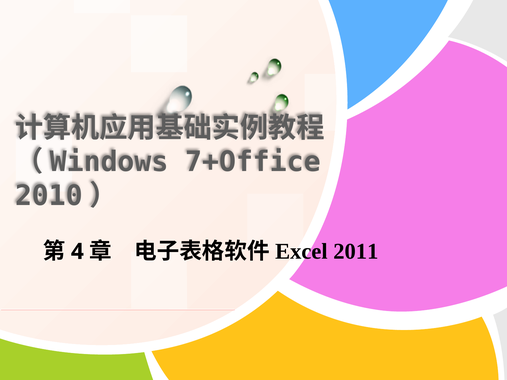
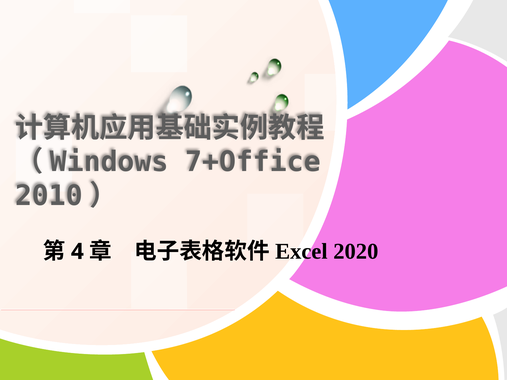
2011: 2011 -> 2020
